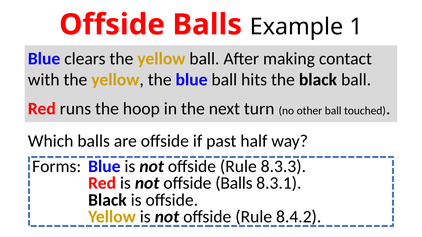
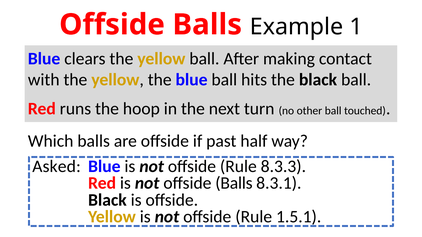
Forms: Forms -> Asked
8.4.2: 8.4.2 -> 1.5.1
